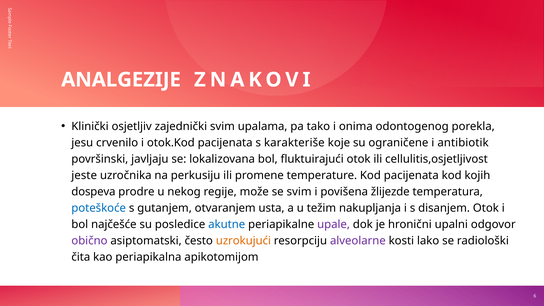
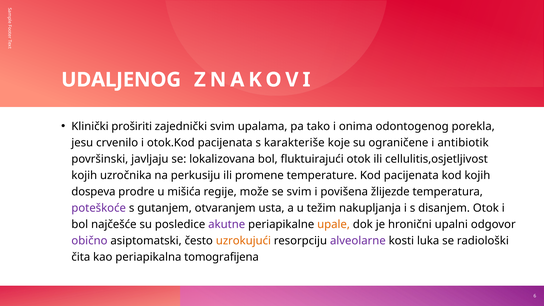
ANALGEZIJE: ANALGEZIJE -> UDALJENOG
osjetljiv: osjetljiv -> proširiti
jeste at (84, 175): jeste -> kojih
nekog: nekog -> mišića
poteškoće colour: blue -> purple
akutne colour: blue -> purple
upale colour: purple -> orange
lako: lako -> luka
apikotomijom: apikotomijom -> tomografijena
